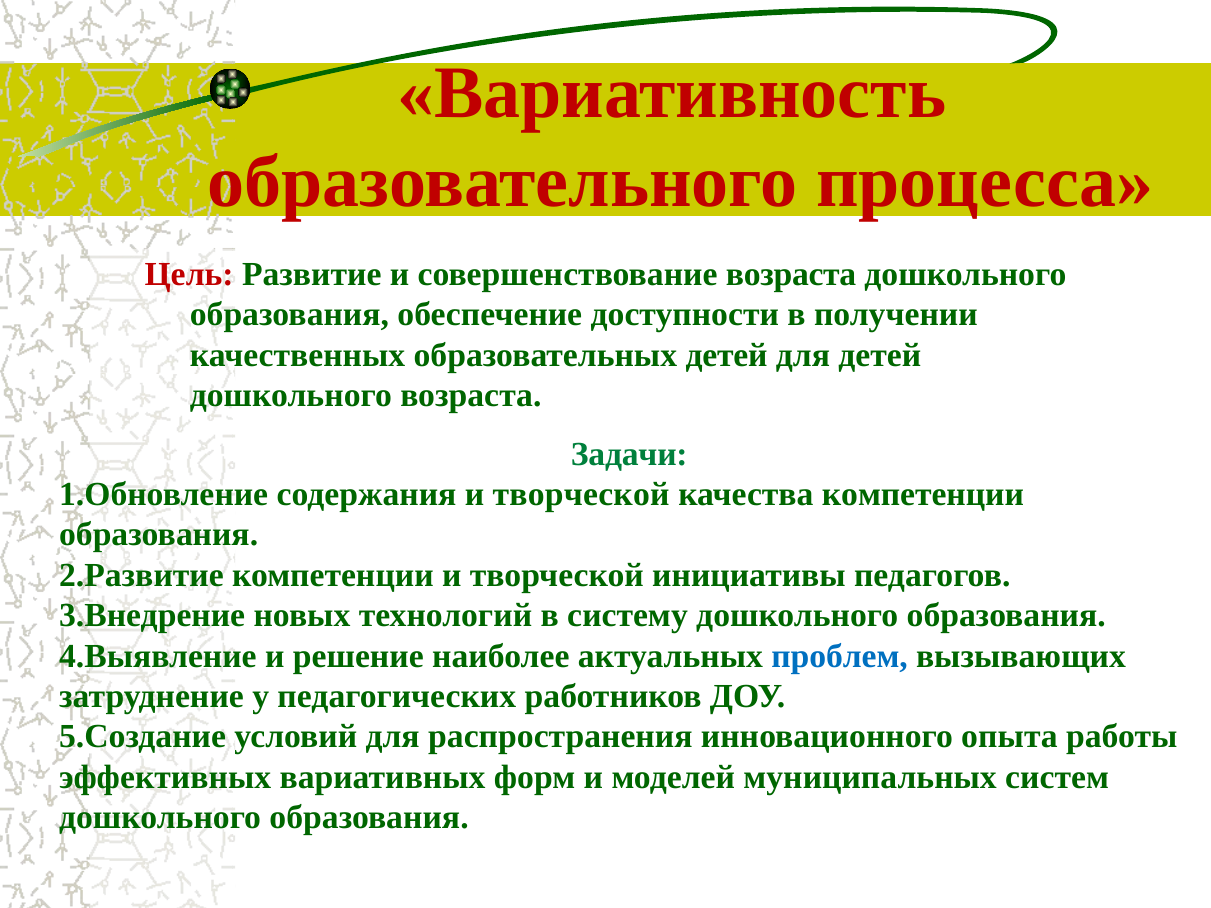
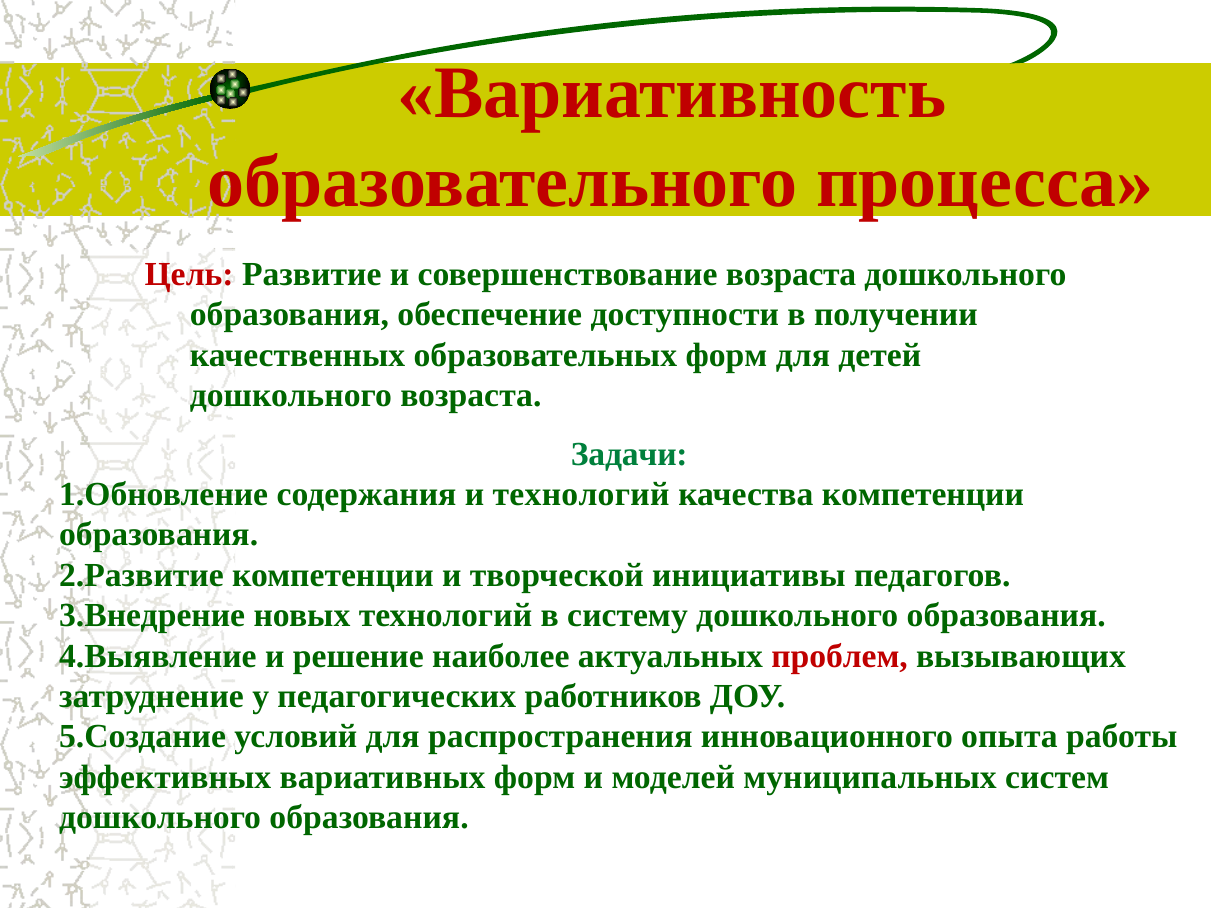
образовательных детей: детей -> форм
содержания и творческой: творческой -> технологий
проблем colour: blue -> red
